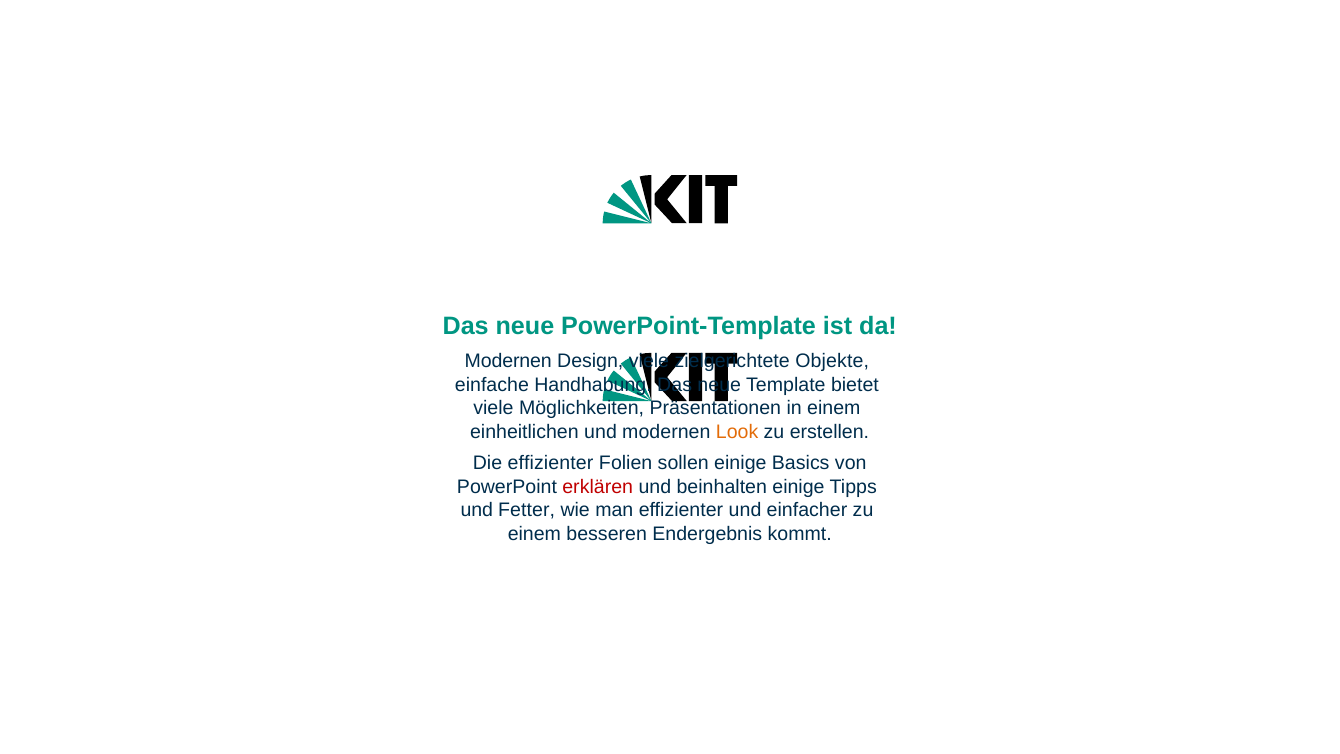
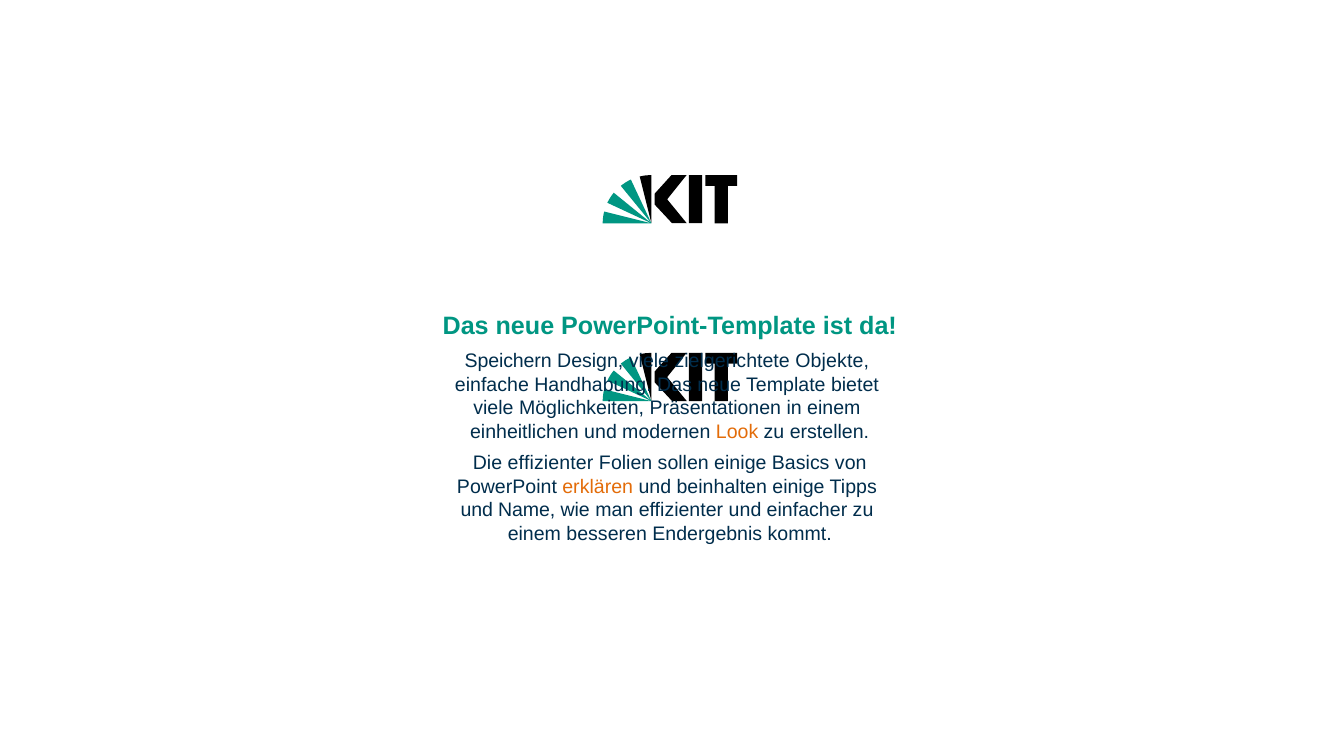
Modernen at (508, 361): Modernen -> Speichern
erklären colour: red -> orange
Fetter: Fetter -> Name
